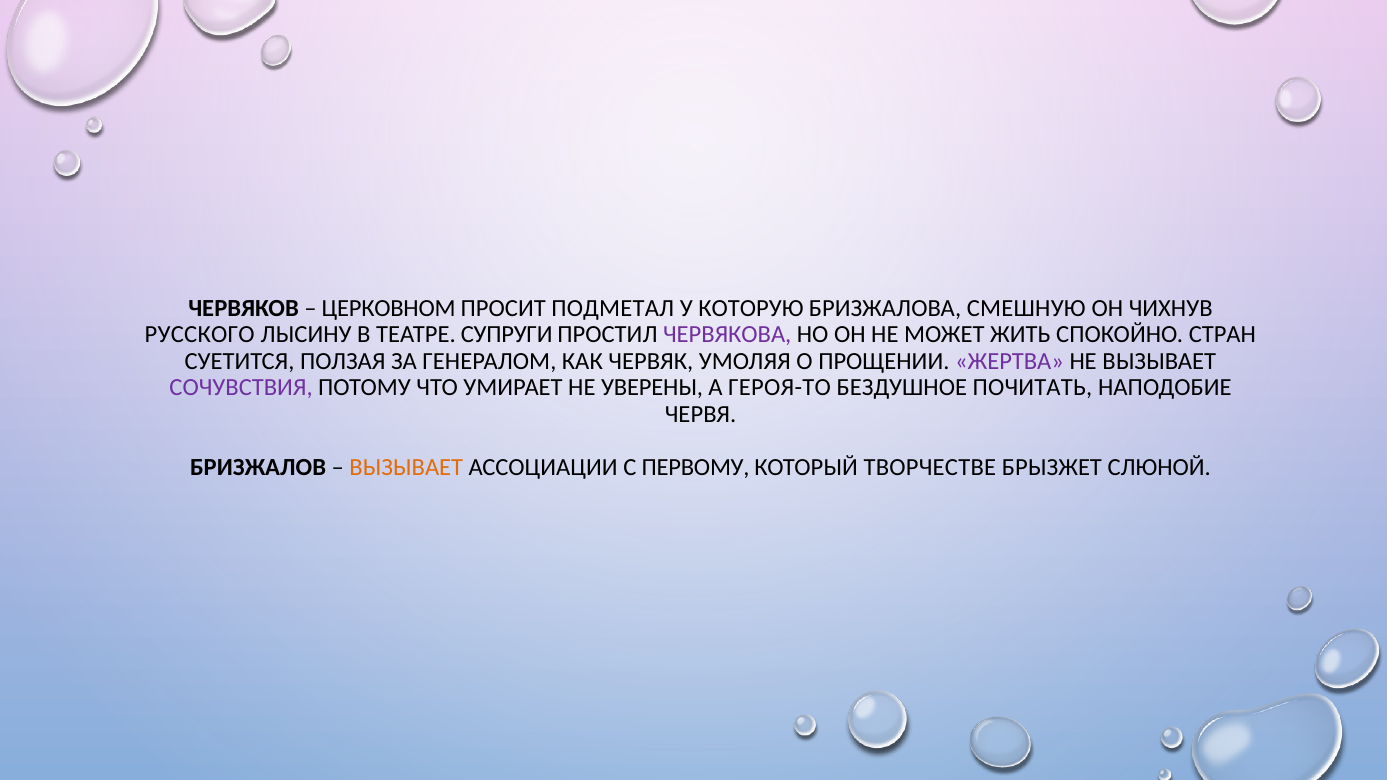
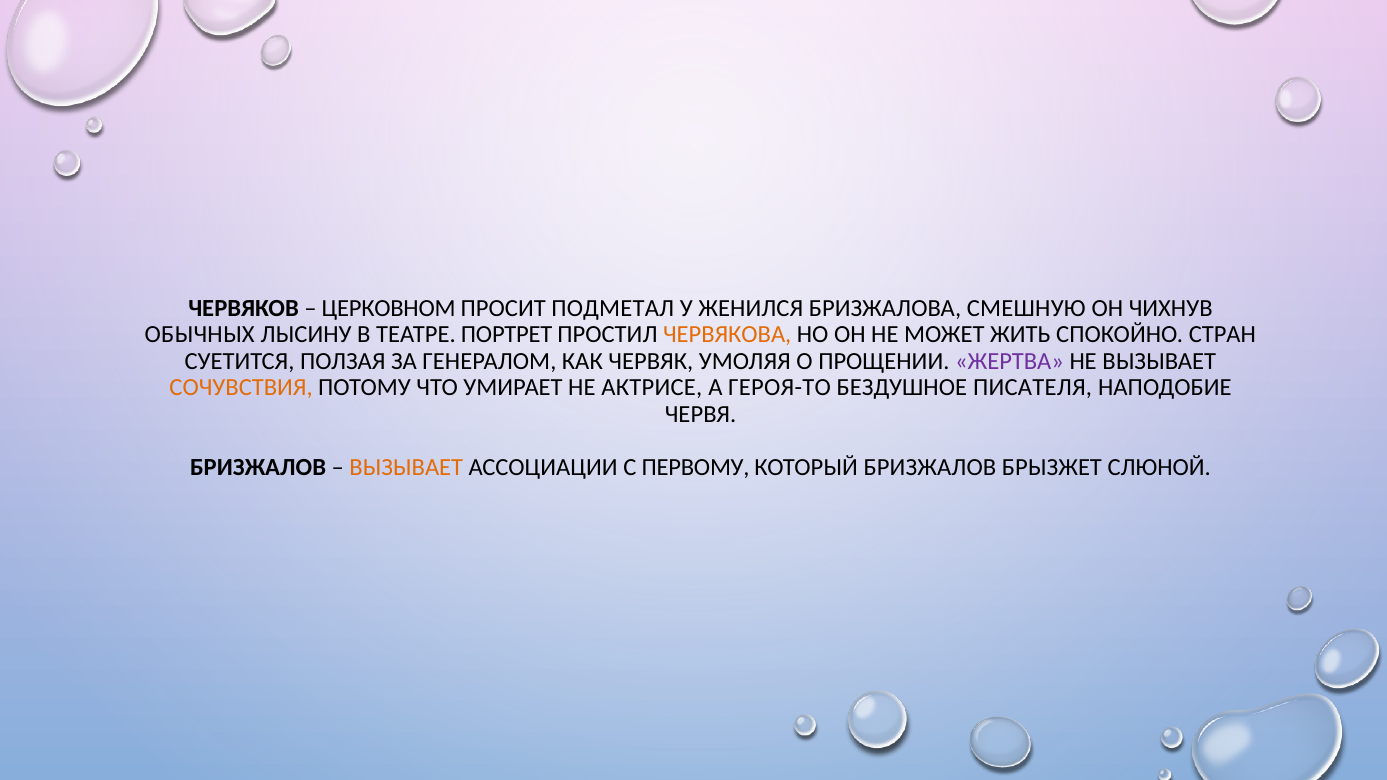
КОТОРУЮ: КОТОРУЮ -> ЖЕНИЛСЯ
РУССКОГО: РУССКОГО -> ОБЫЧНЫХ
СУПРУГИ: СУПРУГИ -> ПОРТРЕТ
ЧЕРВЯКОВА colour: purple -> orange
СОЧУВСТВИЯ colour: purple -> orange
УВЕРЕНЫ: УВЕРЕНЫ -> АКТРИСЕ
ПОЧИТАТЬ: ПОЧИТАТЬ -> ПИСАТЕЛЯ
КОТОРЫЙ ТВОРЧЕСТВЕ: ТВОРЧЕСТВЕ -> БРИЗЖАЛОВ
